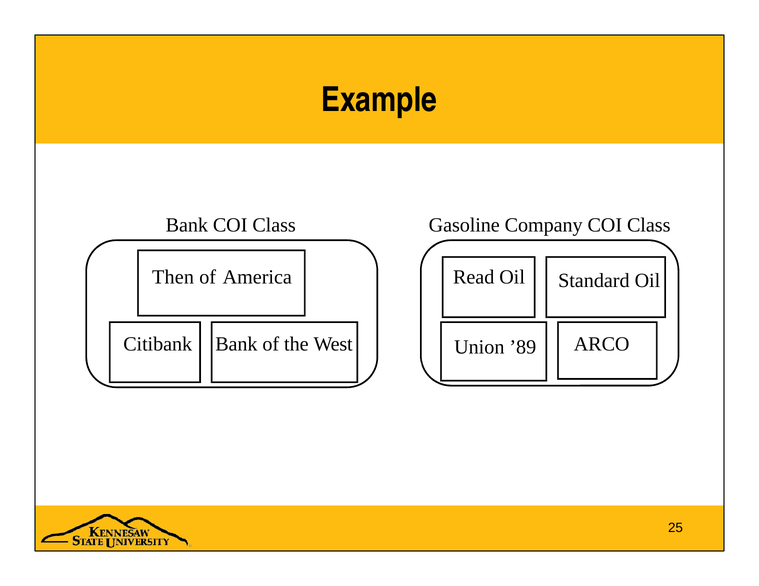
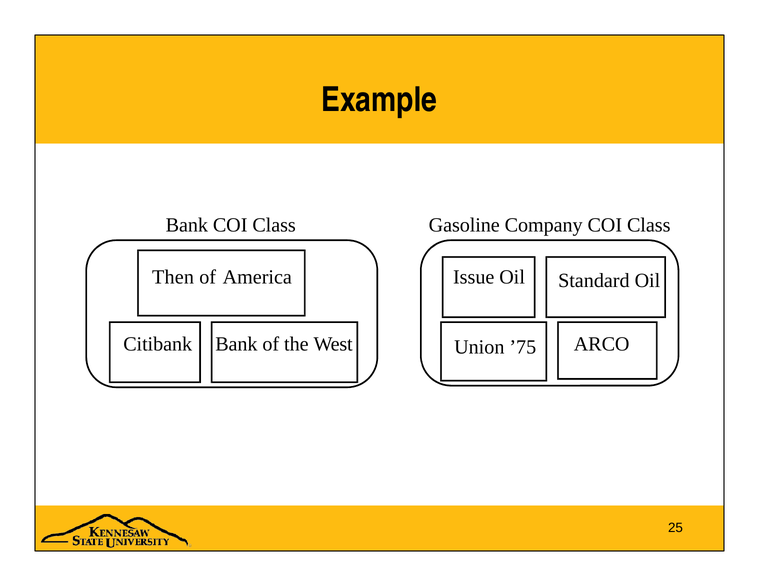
Read: Read -> Issue
’89: ’89 -> ’75
